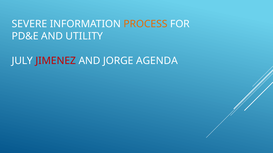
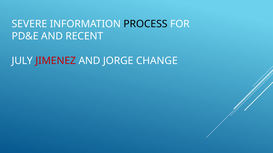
PROCESS colour: orange -> black
UTILITY: UTILITY -> RECENT
AGENDA: AGENDA -> CHANGE
